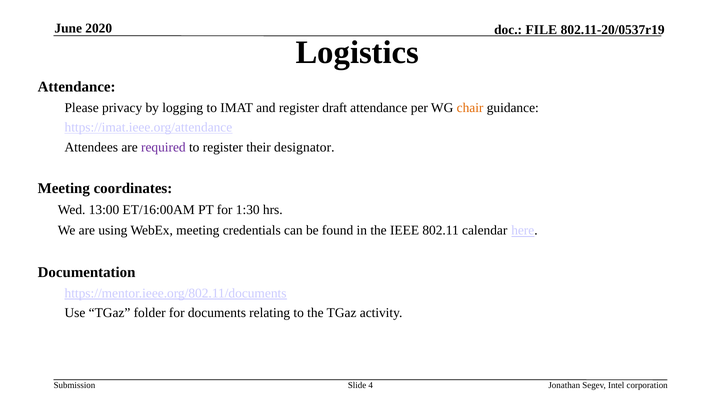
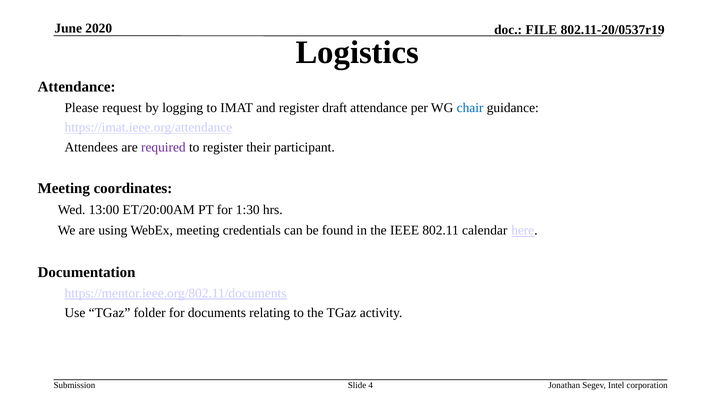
privacy: privacy -> request
chair colour: orange -> blue
designator: designator -> participant
ET/16:00AM: ET/16:00AM -> ET/20:00AM
